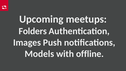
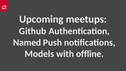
Folders: Folders -> Github
Images: Images -> Named
